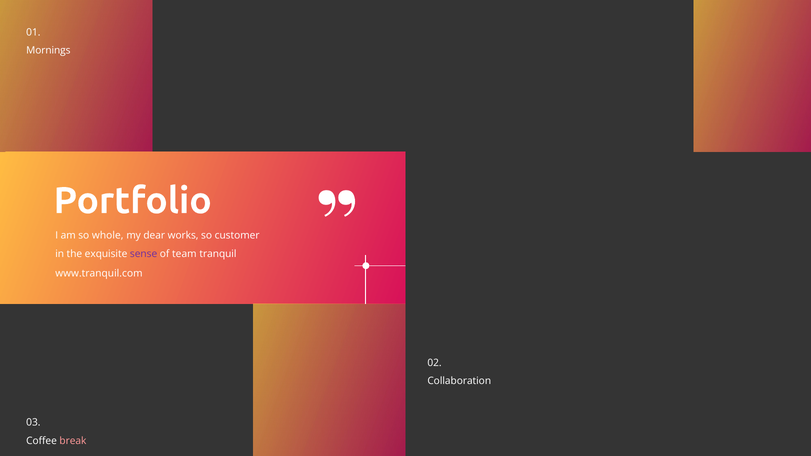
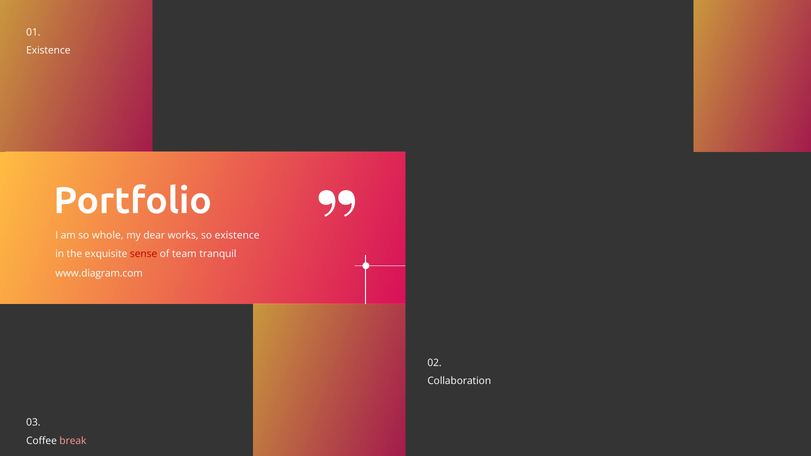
Mornings at (48, 50): Mornings -> Existence
so customer: customer -> existence
sense colour: purple -> red
www.tranquil.com: www.tranquil.com -> www.diagram.com
